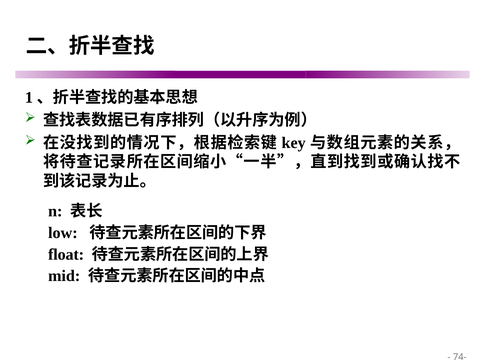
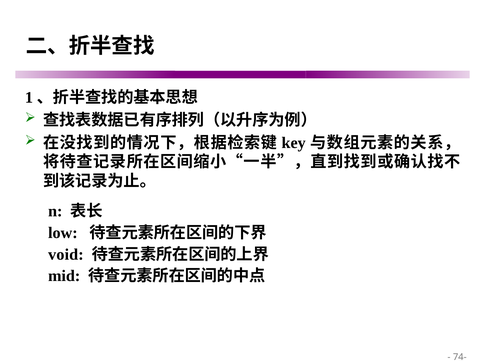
float: float -> void
